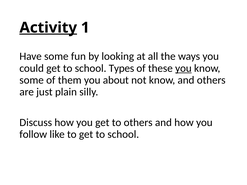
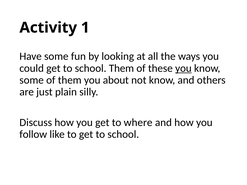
Activity underline: present -> none
school Types: Types -> Them
to others: others -> where
